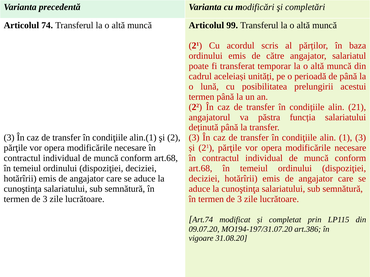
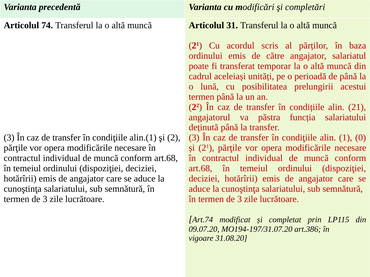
99: 99 -> 31
1 3: 3 -> 0
